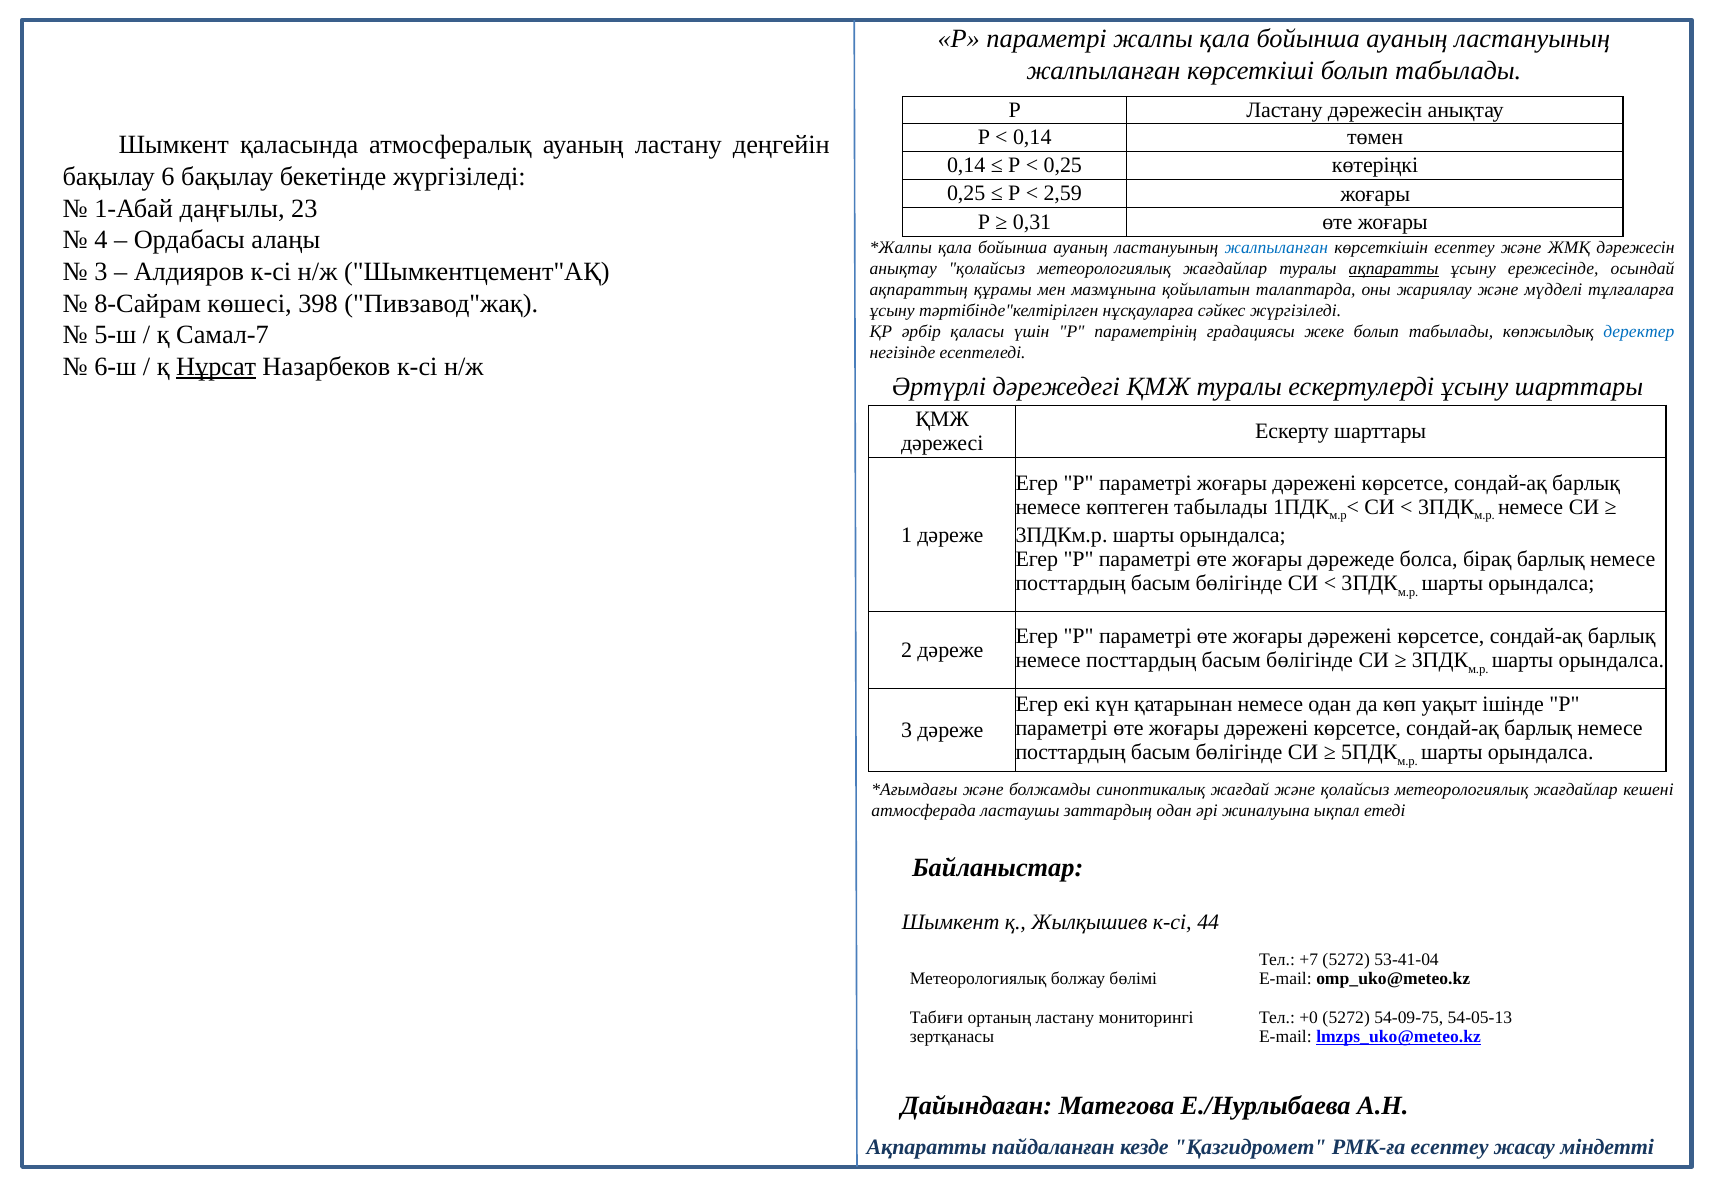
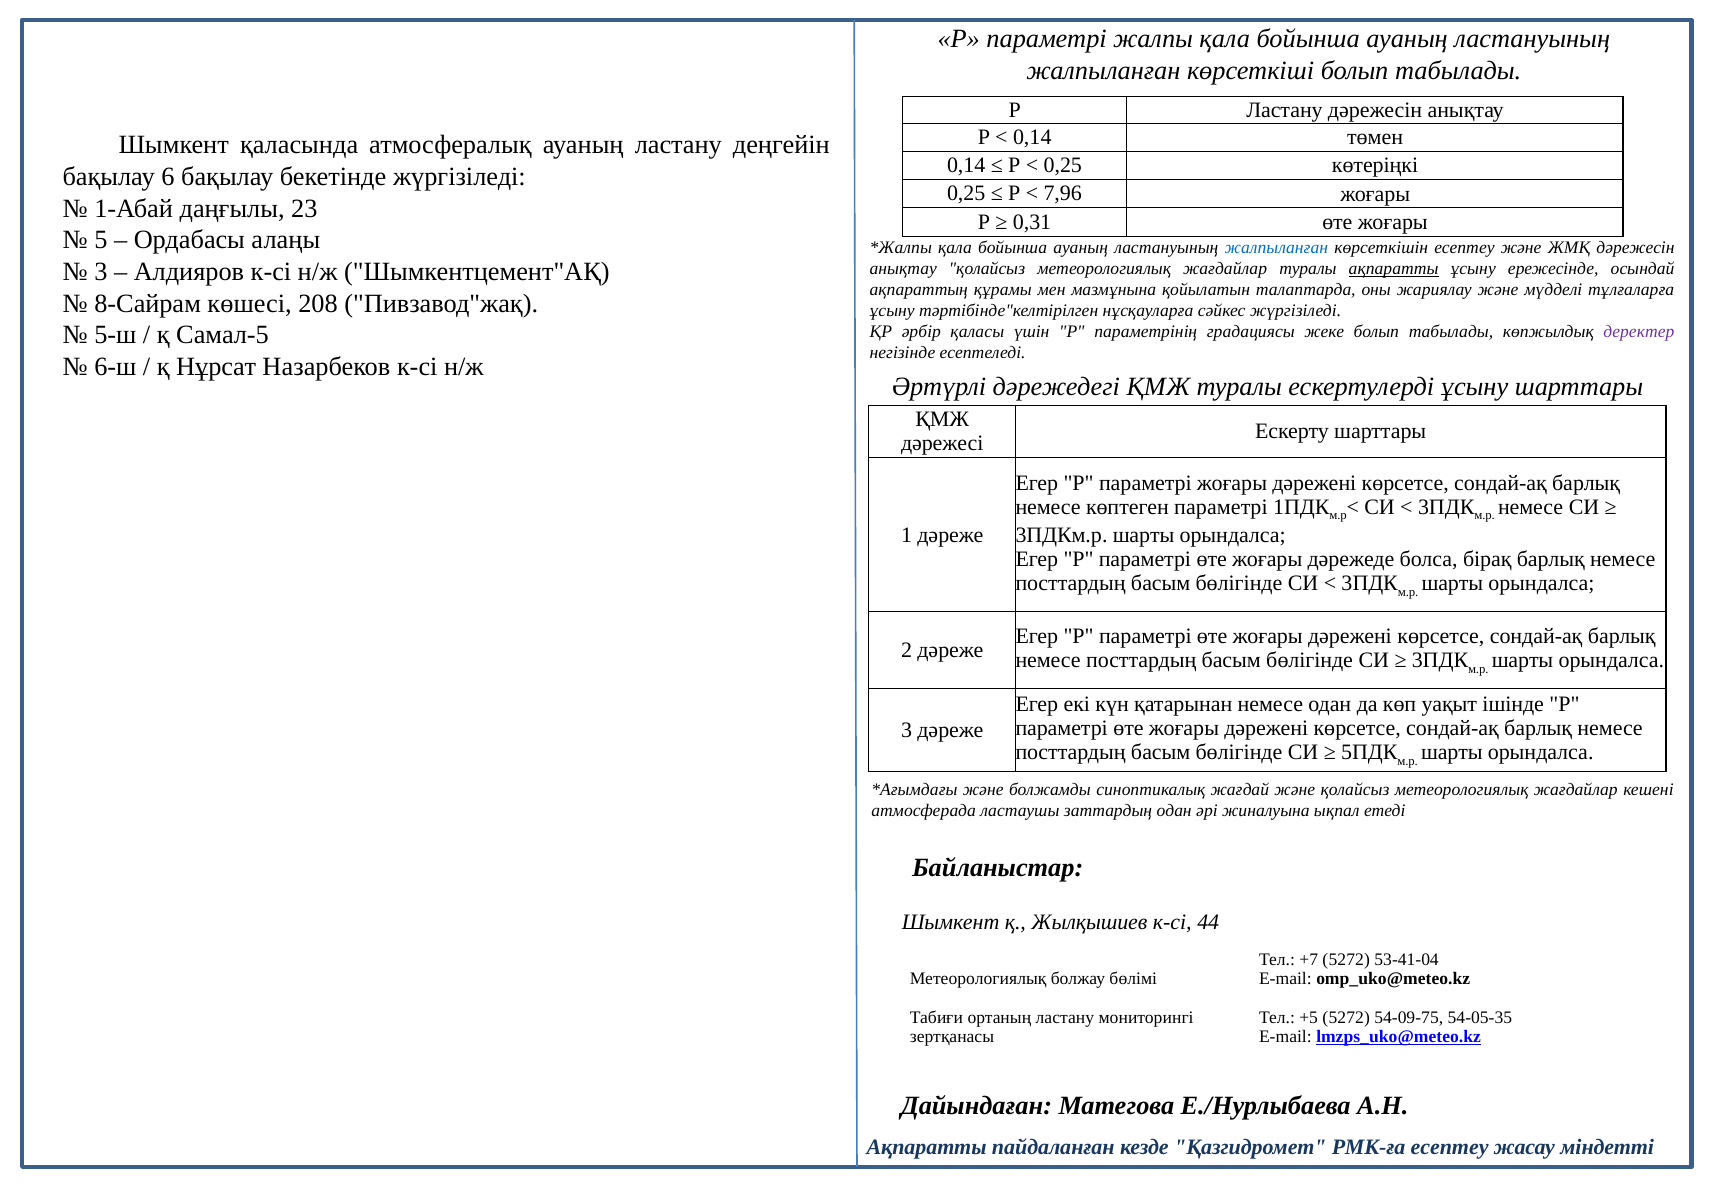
2,59: 2,59 -> 7,96
4: 4 -> 5
398: 398 -> 208
Самал-7: Самал-7 -> Самал-5
деректер colour: blue -> purple
Нұрсат underline: present -> none
көптеген табылады: табылады -> параметрі
+0: +0 -> +5
54-05-13: 54-05-13 -> 54-05-35
